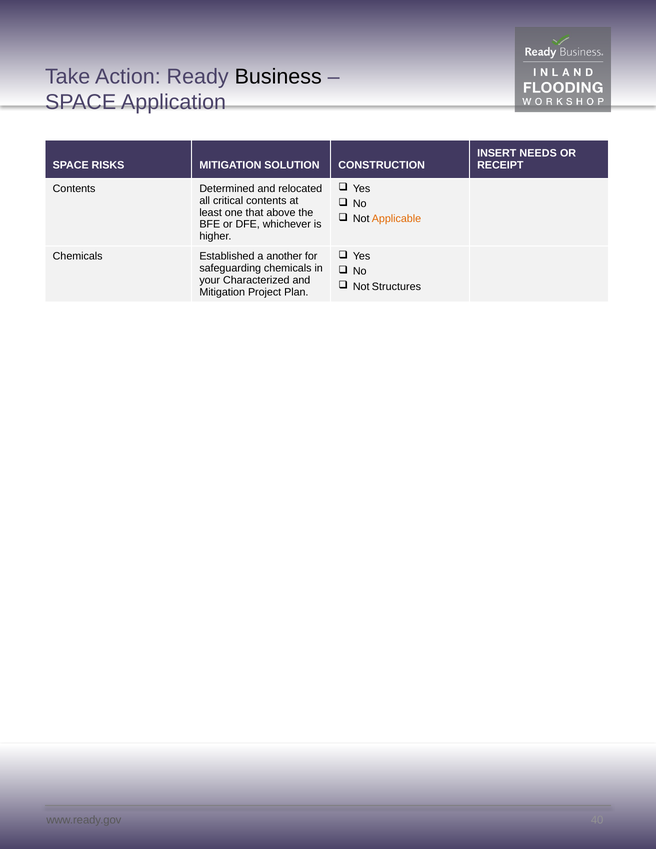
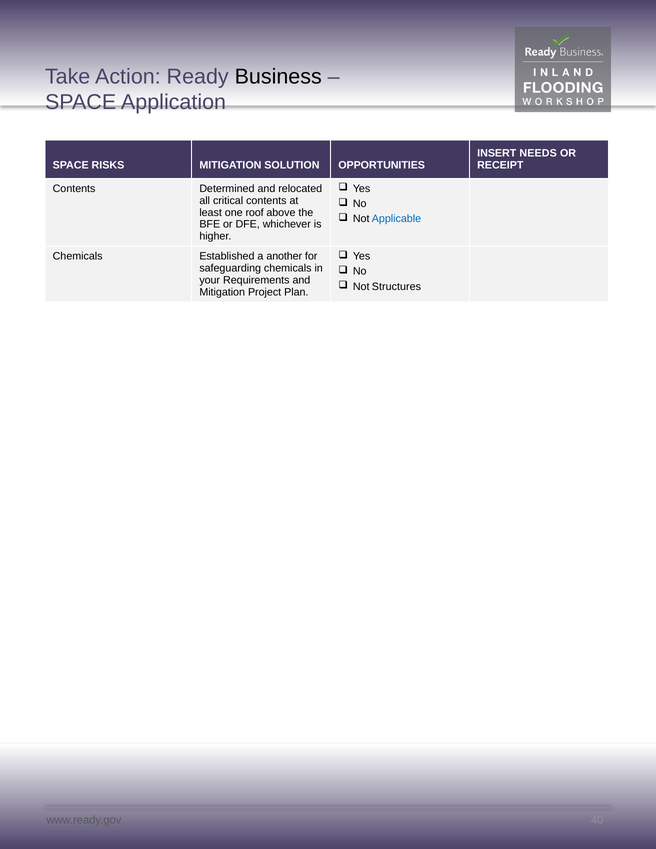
CONSTRUCTION: CONSTRUCTION -> OPPORTUNITIES
that: that -> roof
Applicable colour: orange -> blue
Characterized: Characterized -> Requirements
